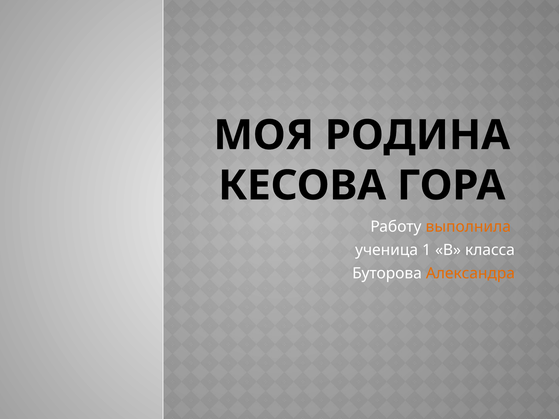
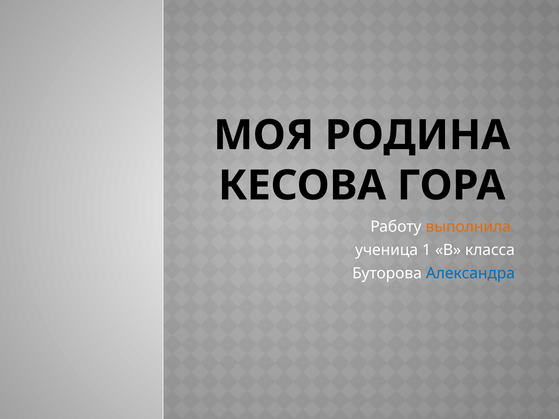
Александра colour: orange -> blue
